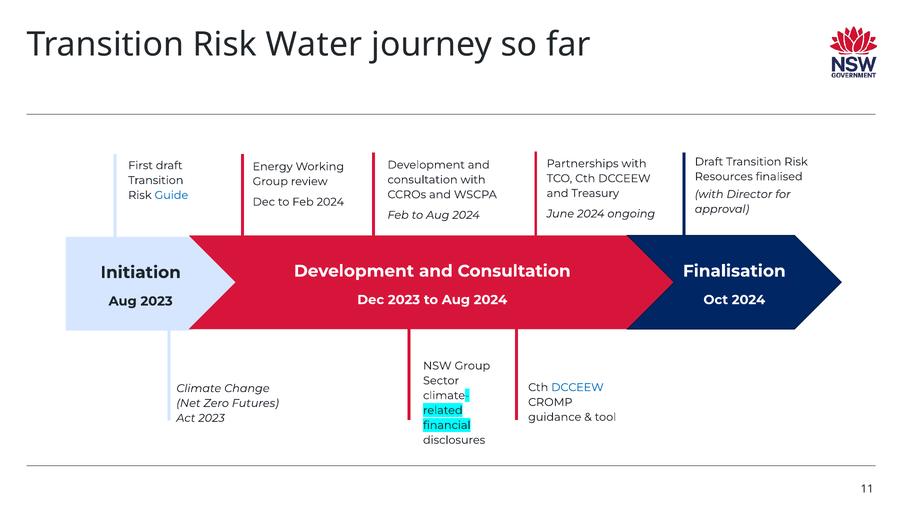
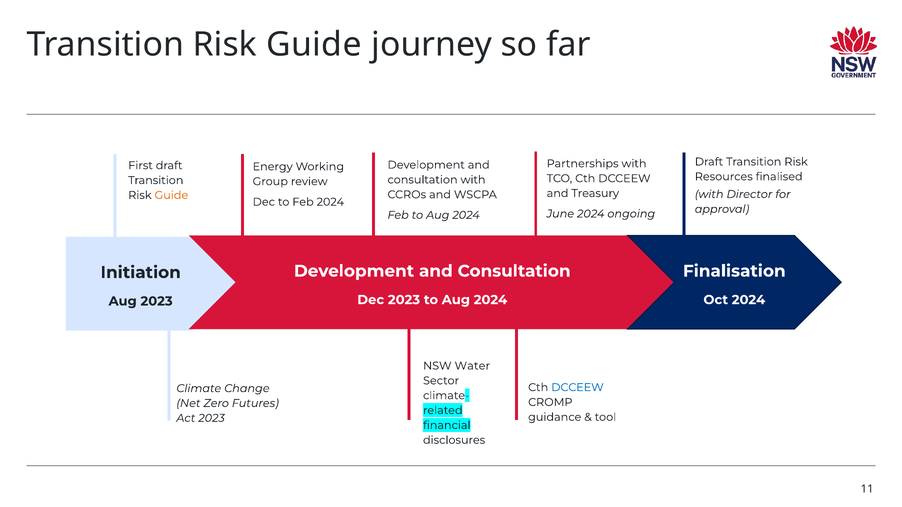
Water at (314, 45): Water -> Guide
Guide at (171, 195) colour: blue -> orange
NSW Group: Group -> Water
